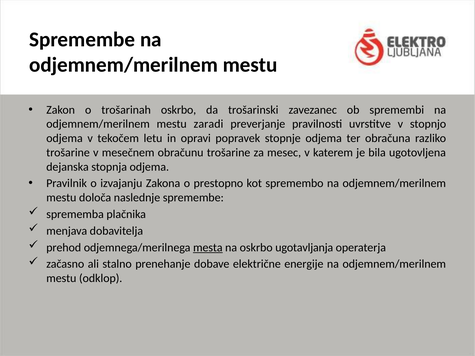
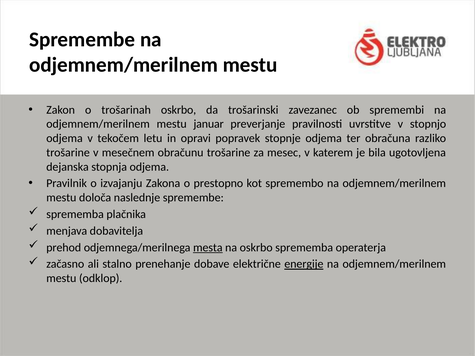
zaradi: zaradi -> januar
oskrbo ugotavljanja: ugotavljanja -> sprememba
energije underline: none -> present
